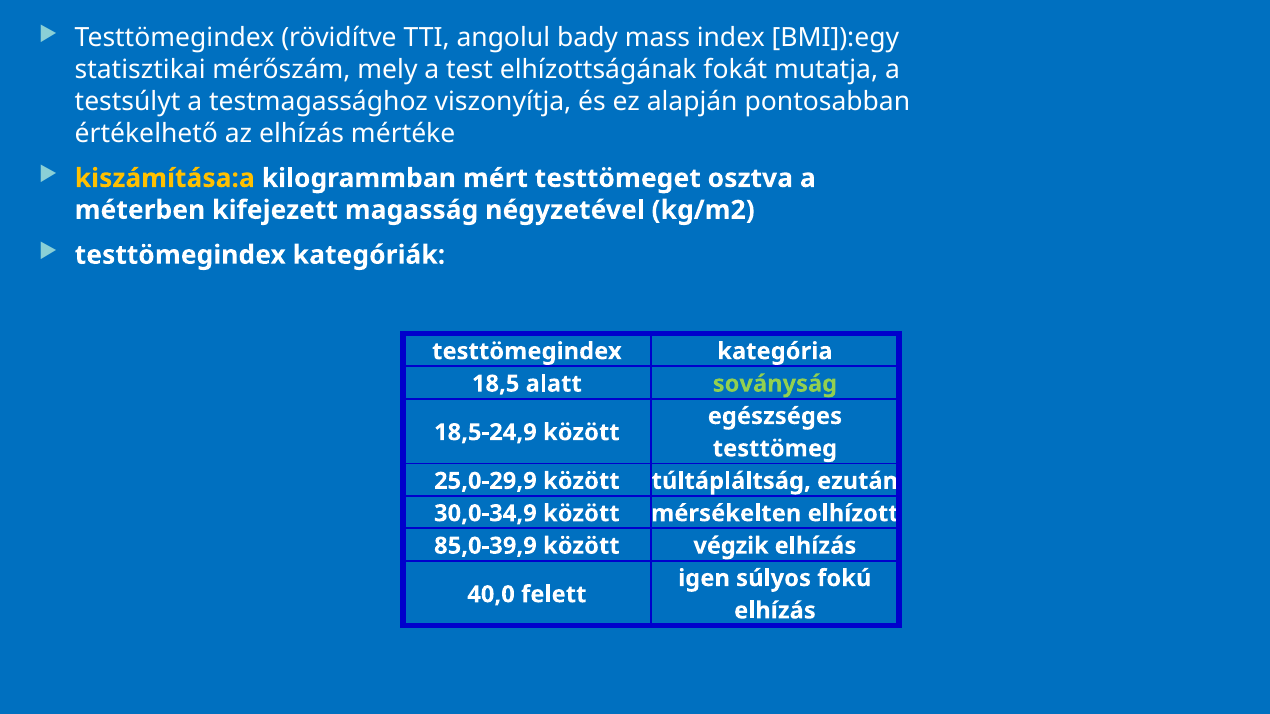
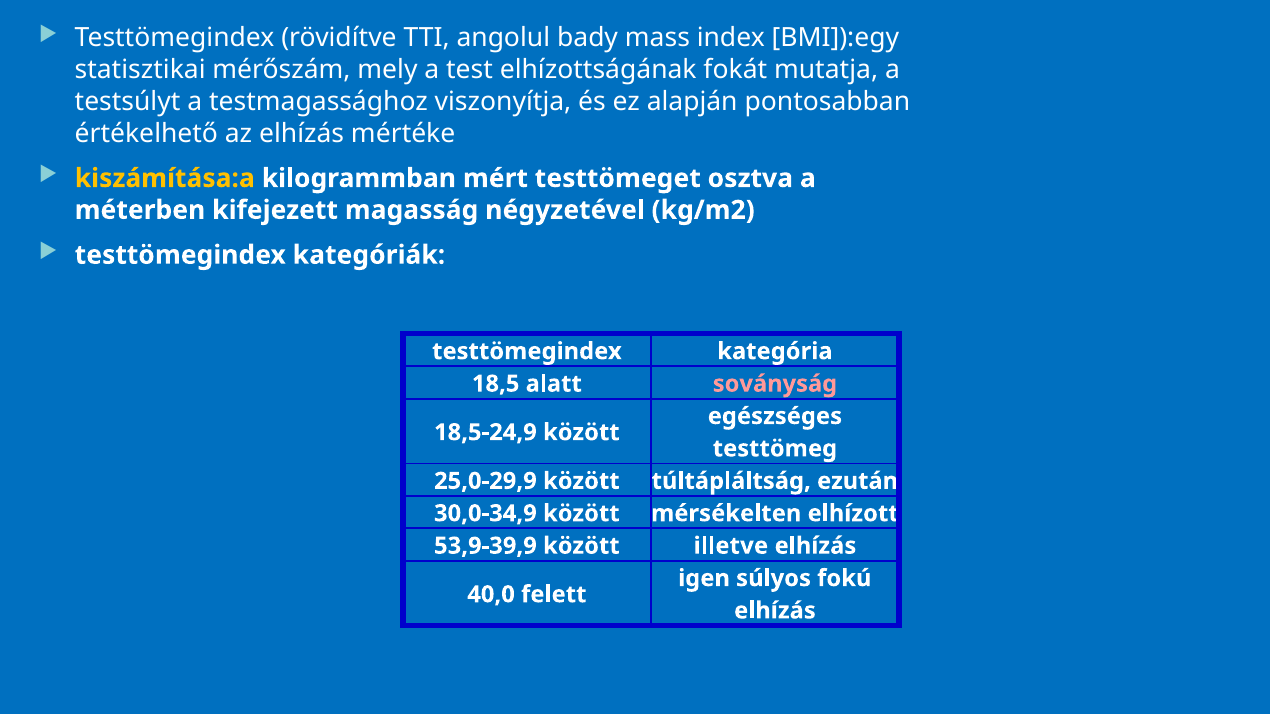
soványság colour: light green -> pink
85,0-39,9: 85,0-39,9 -> 53,9-39,9
végzik: végzik -> illetve
